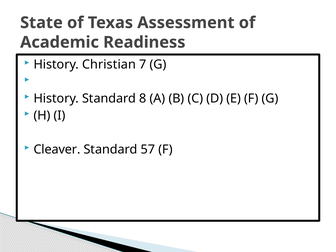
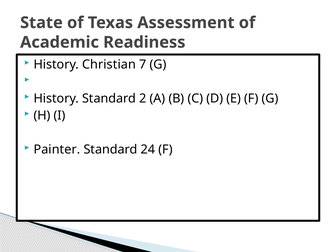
8: 8 -> 2
Cleaver: Cleaver -> Painter
57: 57 -> 24
